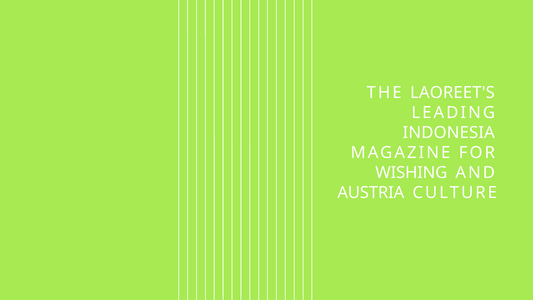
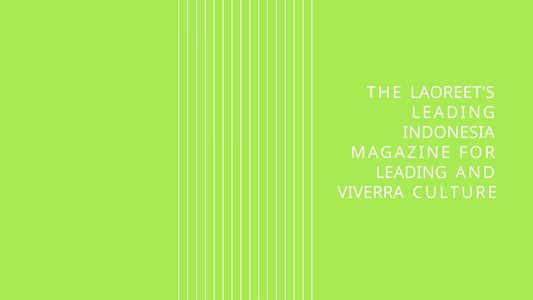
WISHING at (411, 173): WISHING -> LEADING
AUSTRIA: AUSTRIA -> VIVERRA
